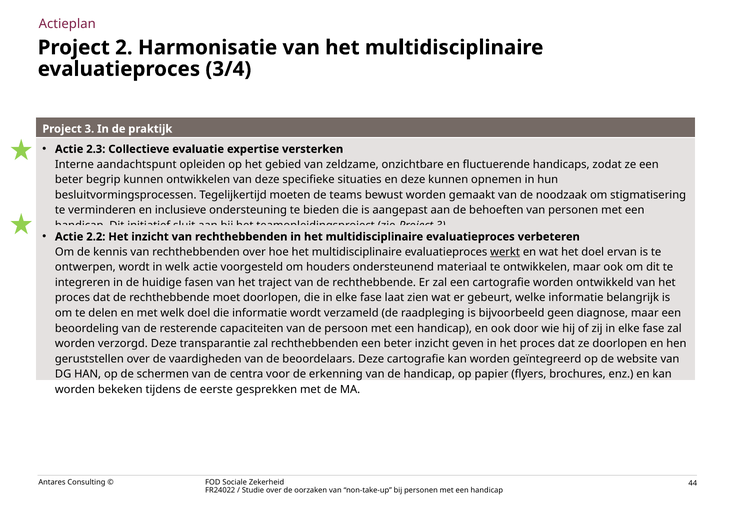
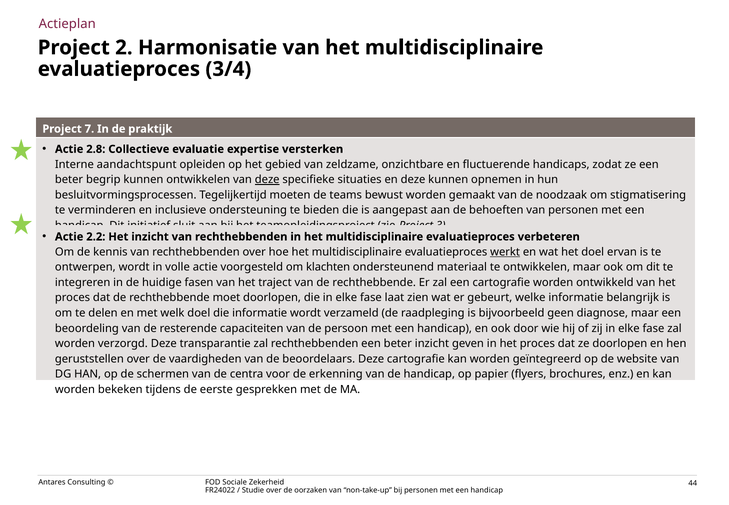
3 at (89, 129): 3 -> 7
2.3: 2.3 -> 2.8
deze at (267, 180) underline: none -> present
in welk: welk -> volle
houders: houders -> klachten
